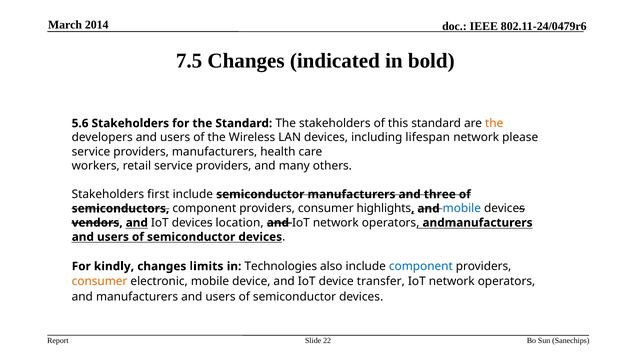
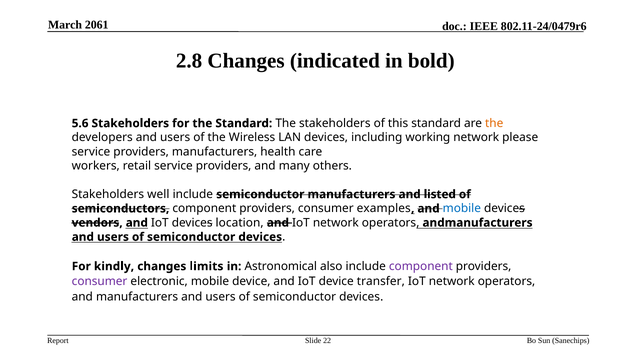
2014: 2014 -> 2061
7.5: 7.5 -> 2.8
lifespan: lifespan -> working
first: first -> well
three: three -> listed
highlights: highlights -> examples
Technologies: Technologies -> Astronomical
component at (421, 266) colour: blue -> purple
consumer at (100, 281) colour: orange -> purple
